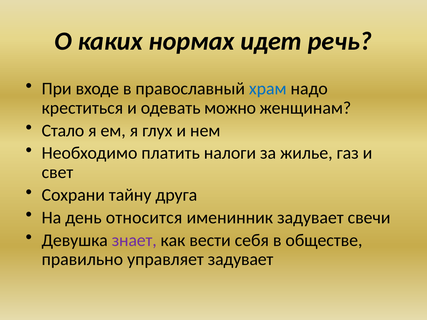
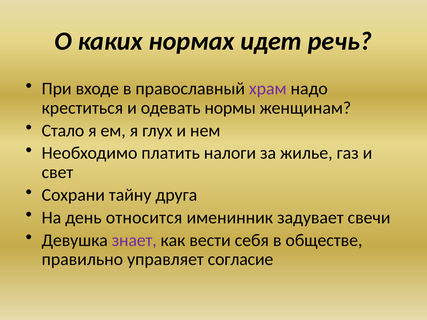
храм colour: blue -> purple
можно: можно -> нормы
управляет задувает: задувает -> согласие
